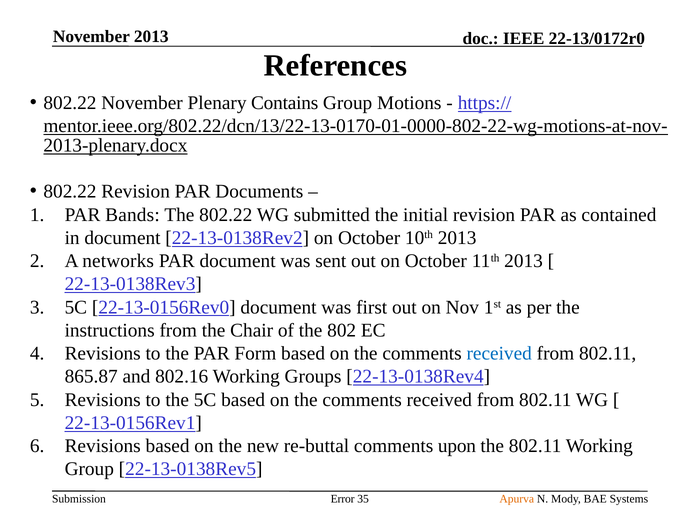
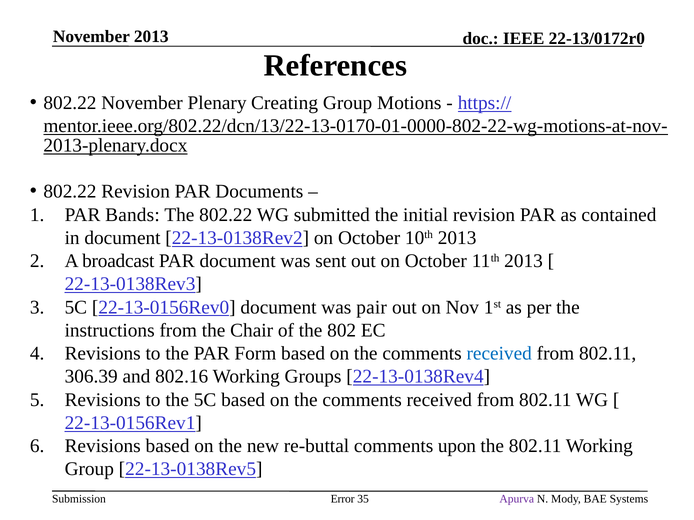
Contains: Contains -> Creating
networks: networks -> broadcast
first: first -> pair
865.87: 865.87 -> 306.39
Apurva colour: orange -> purple
